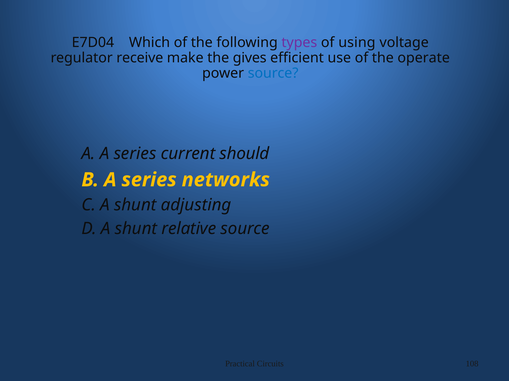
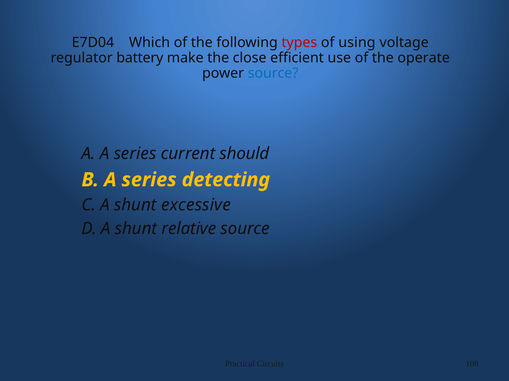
types colour: purple -> red
receive: receive -> battery
gives: gives -> close
networks: networks -> detecting
adjusting: adjusting -> excessive
